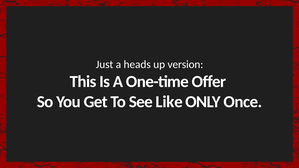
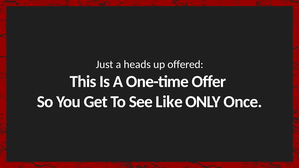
version: version -> offered
